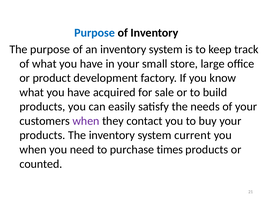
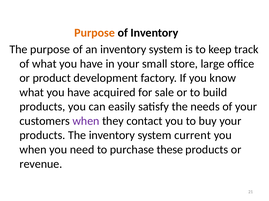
Purpose at (95, 33) colour: blue -> orange
times: times -> these
counted: counted -> revenue
